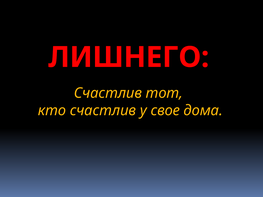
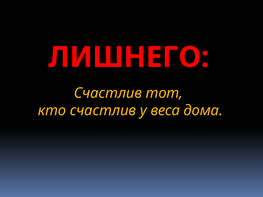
свое: свое -> веса
